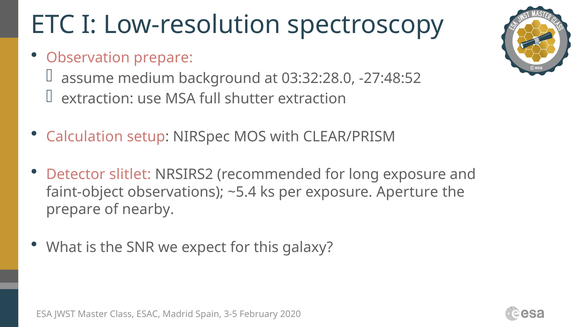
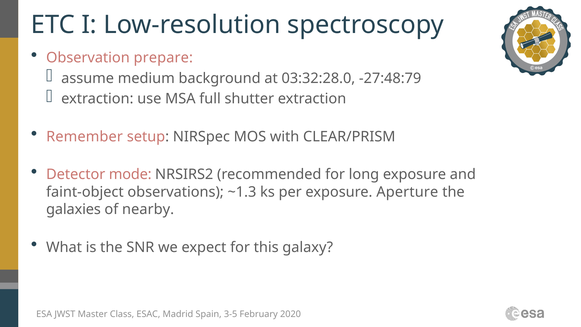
-27:48:52: -27:48:52 -> -27:48:79
Calculation: Calculation -> Remember
slitlet: slitlet -> mode
~5.4: ~5.4 -> ~1.3
prepare at (73, 209): prepare -> galaxies
